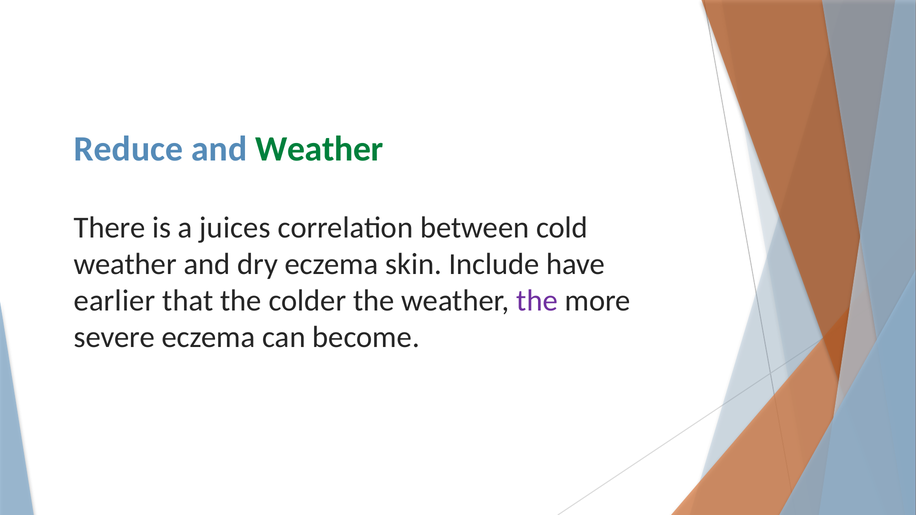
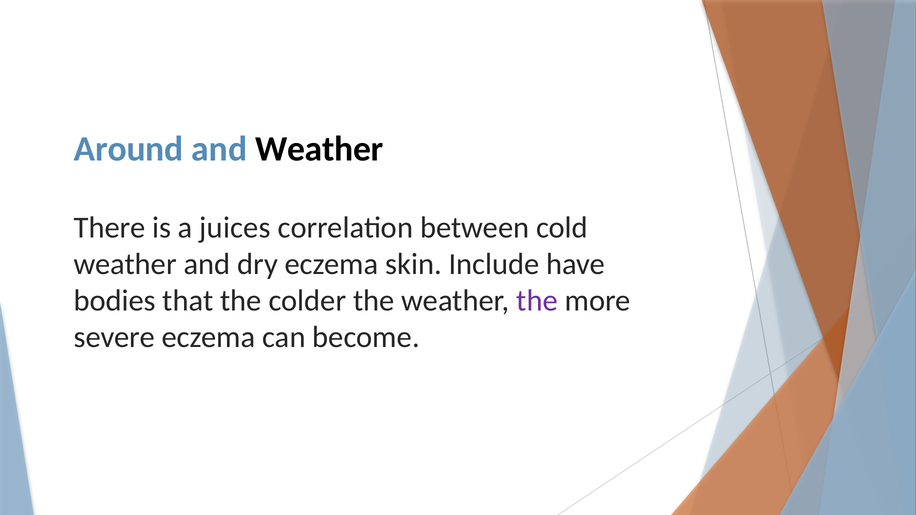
Reduce: Reduce -> Around
Weather at (319, 149) colour: green -> black
earlier: earlier -> bodies
